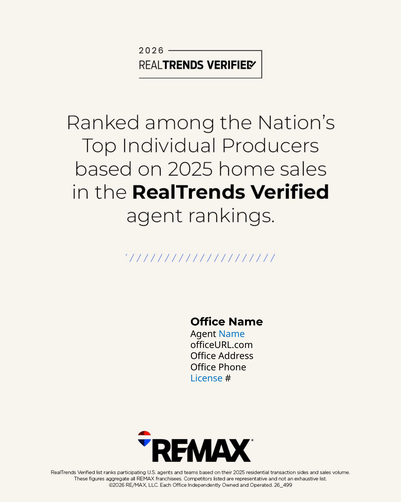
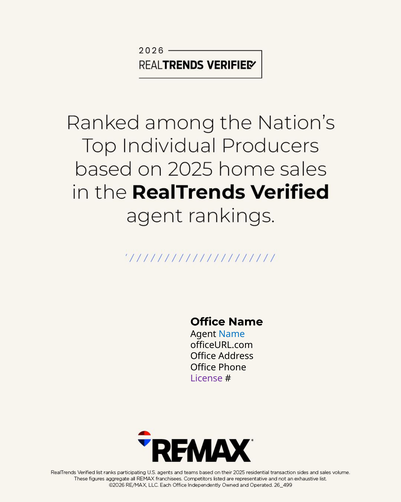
License colour: blue -> purple
